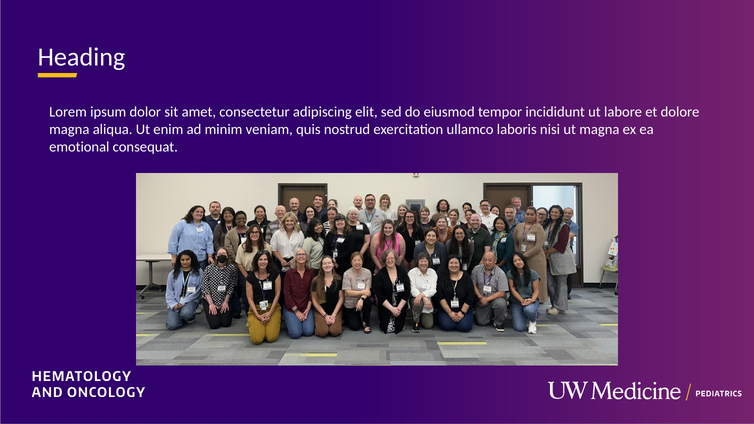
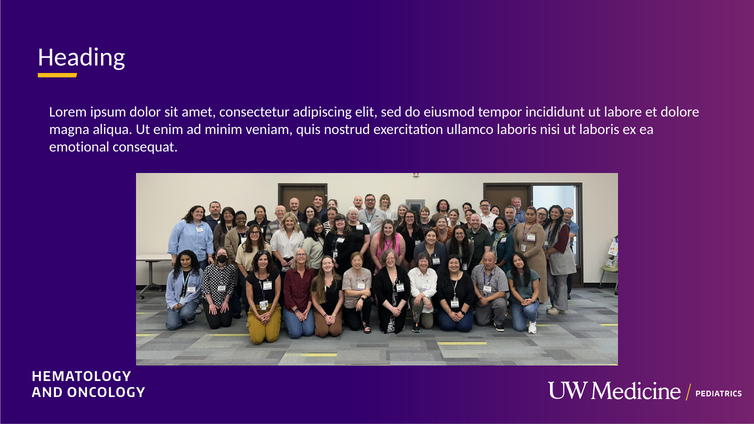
ut magna: magna -> laboris
